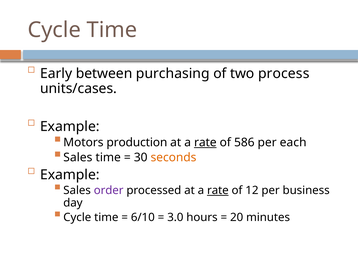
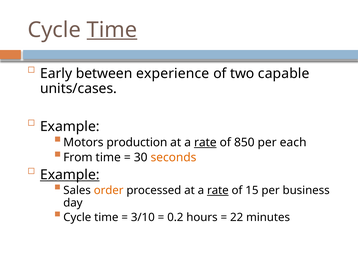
Time at (112, 30) underline: none -> present
purchasing: purchasing -> experience
process: process -> capable
586: 586 -> 850
Sales at (78, 158): Sales -> From
Example at (70, 175) underline: none -> present
order colour: purple -> orange
12: 12 -> 15
6/10: 6/10 -> 3/10
3.0: 3.0 -> 0.2
20: 20 -> 22
